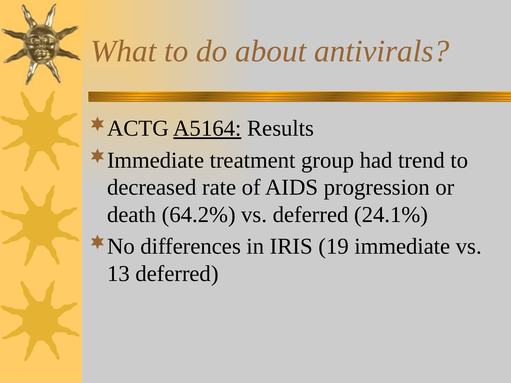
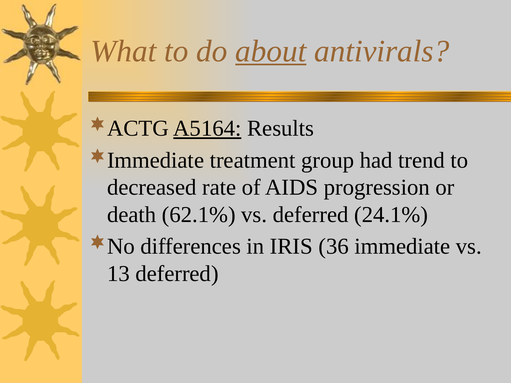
about underline: none -> present
64.2%: 64.2% -> 62.1%
19: 19 -> 36
